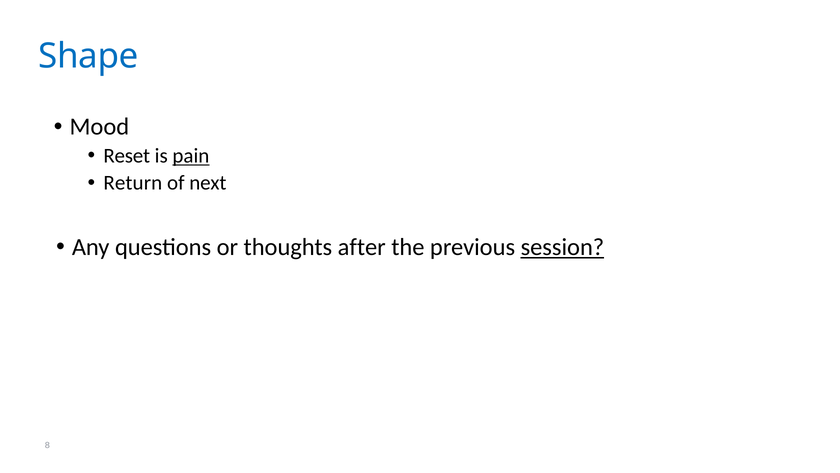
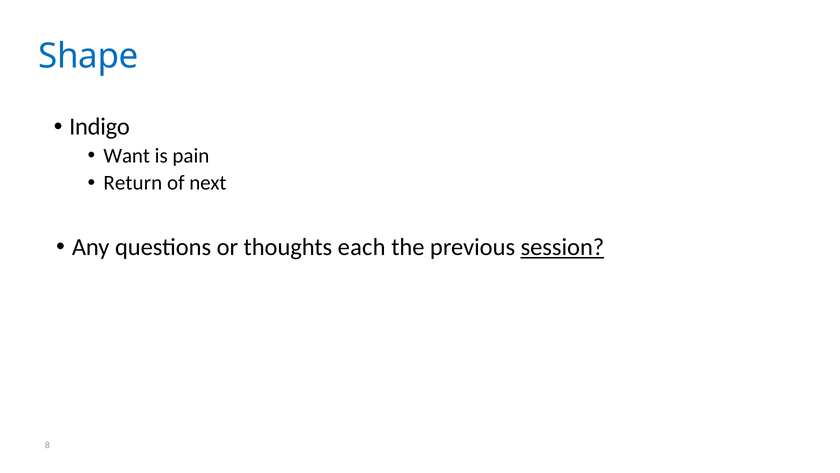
Mood: Mood -> Indigo
Reset: Reset -> Want
pain underline: present -> none
after: after -> each
